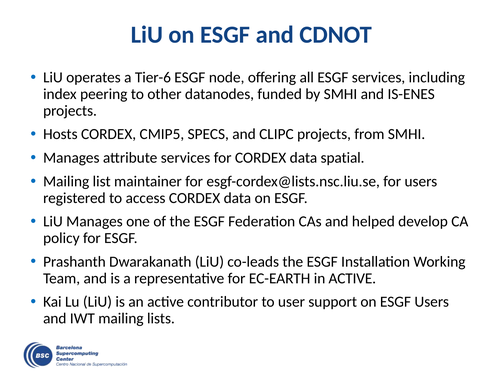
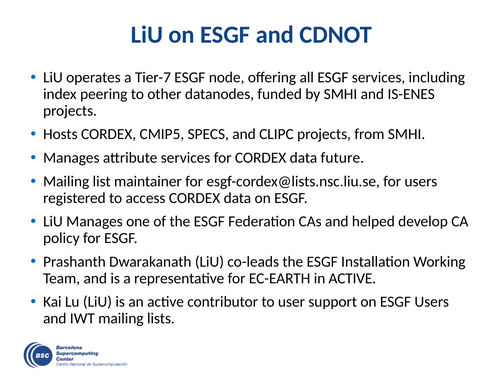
Tier-6: Tier-6 -> Tier-7
spatial: spatial -> future
